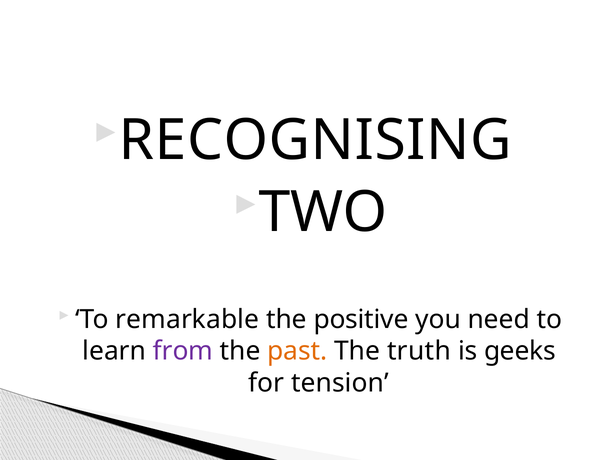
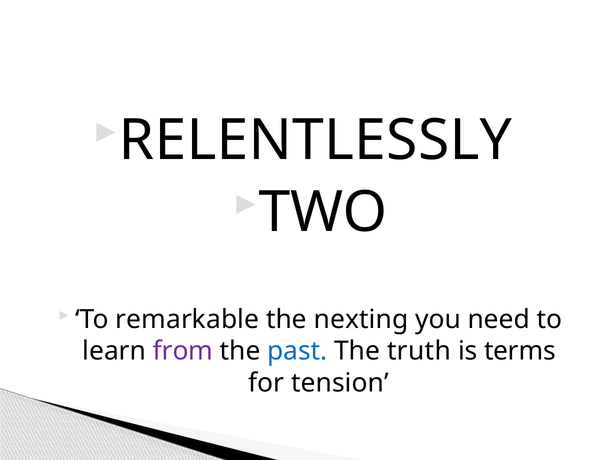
RECOGNISING: RECOGNISING -> RELENTLESSLY
positive: positive -> nexting
past colour: orange -> blue
geeks: geeks -> terms
